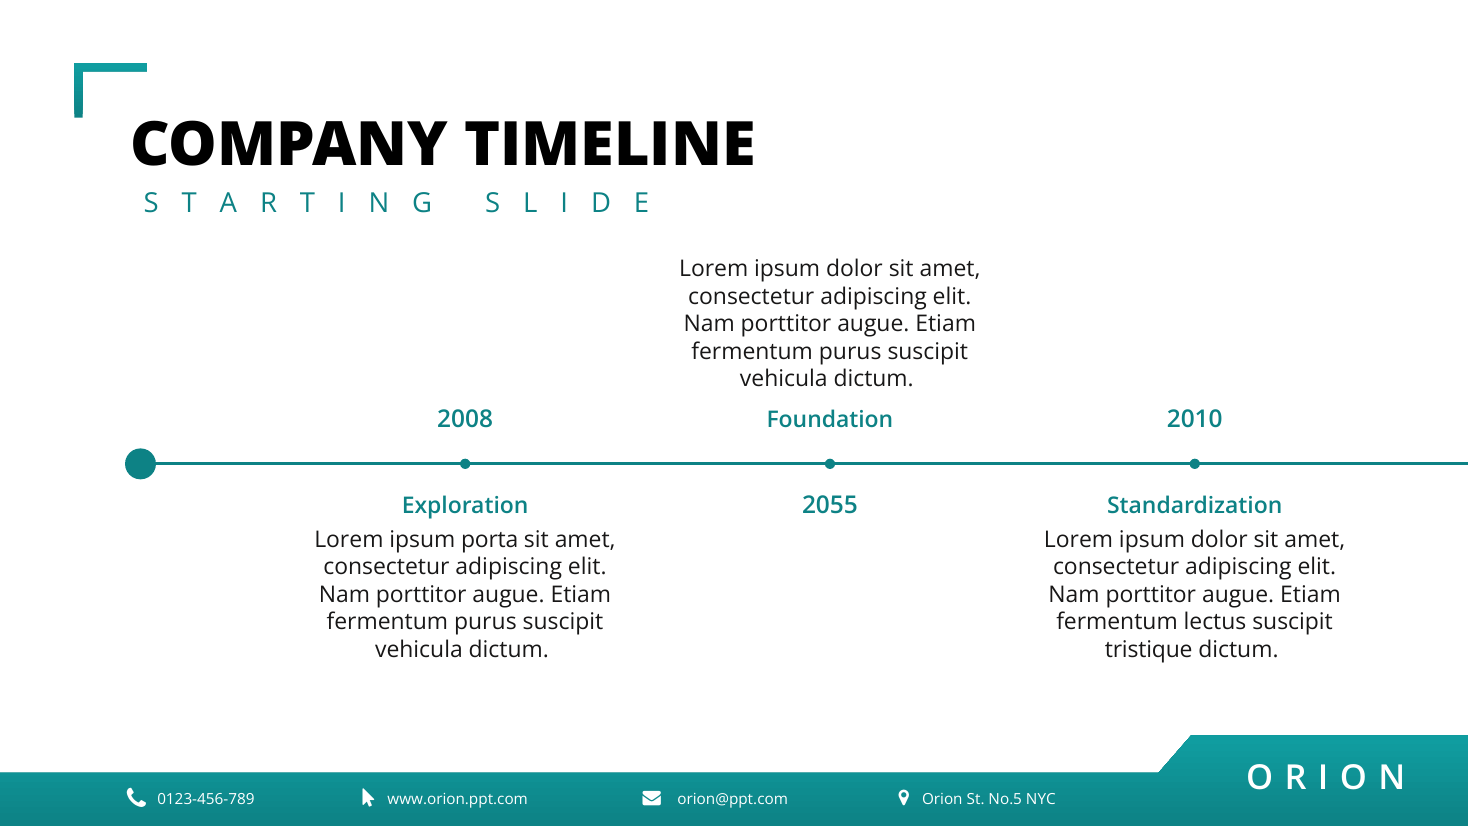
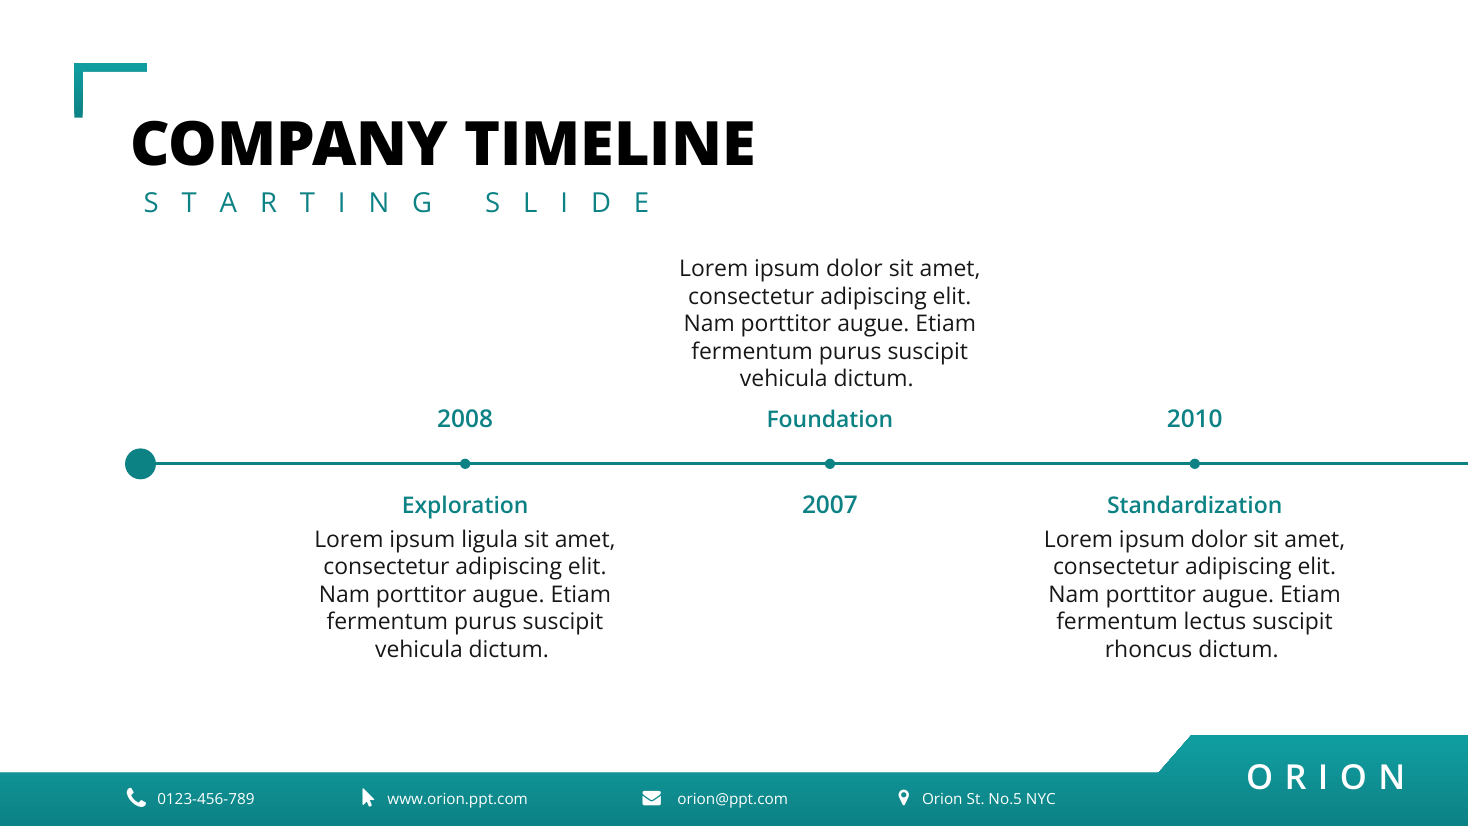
2055: 2055 -> 2007
porta: porta -> ligula
tristique: tristique -> rhoncus
